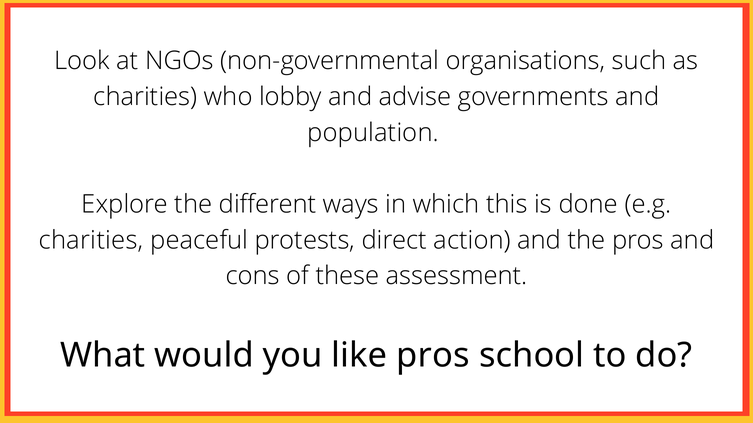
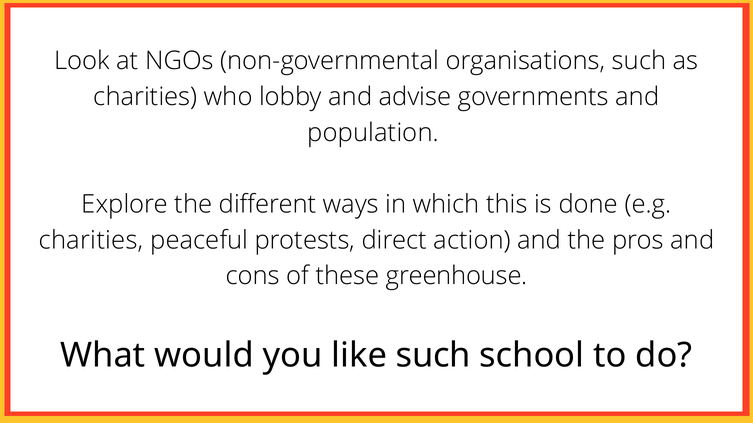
assessment: assessment -> greenhouse
like pros: pros -> such
